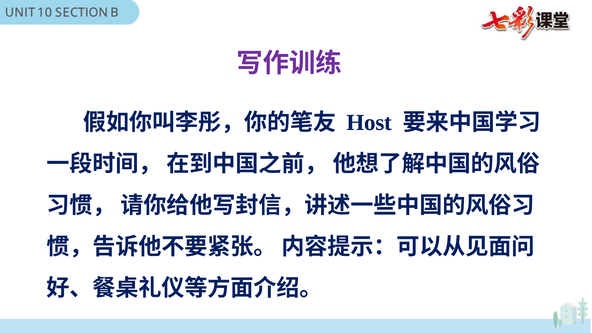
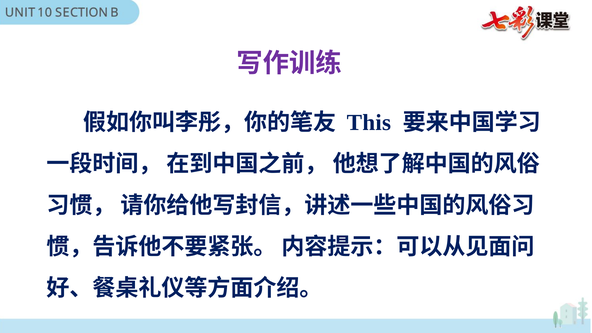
Host: Host -> This
